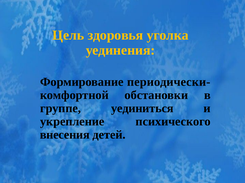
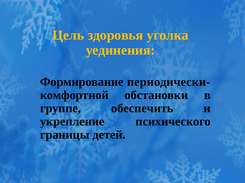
уединиться: уединиться -> обеспечить
внесения: внесения -> границы
